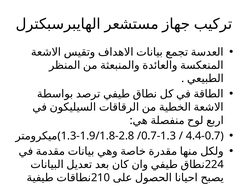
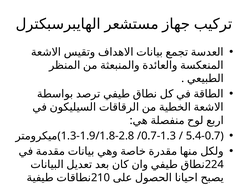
4.4-0.7: 4.4-0.7 -> 5.4-0.7
